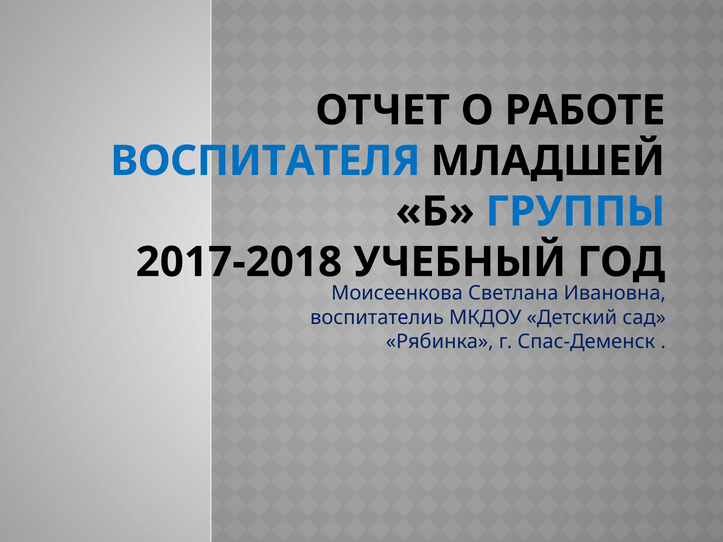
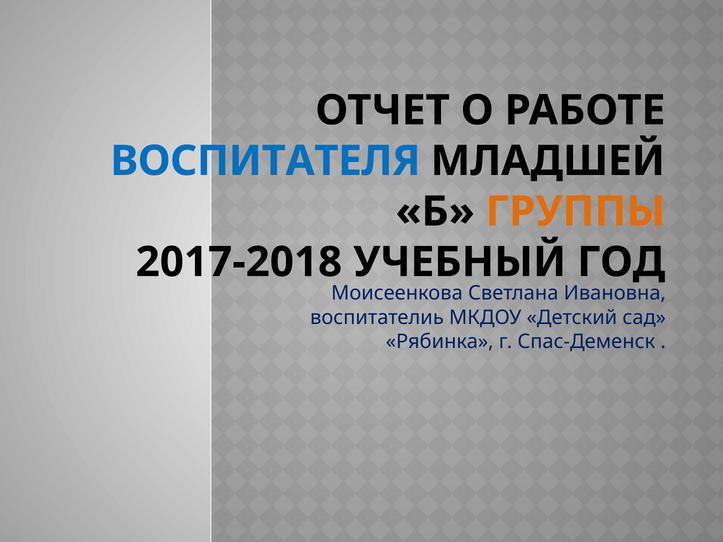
ГРУППЫ colour: blue -> orange
